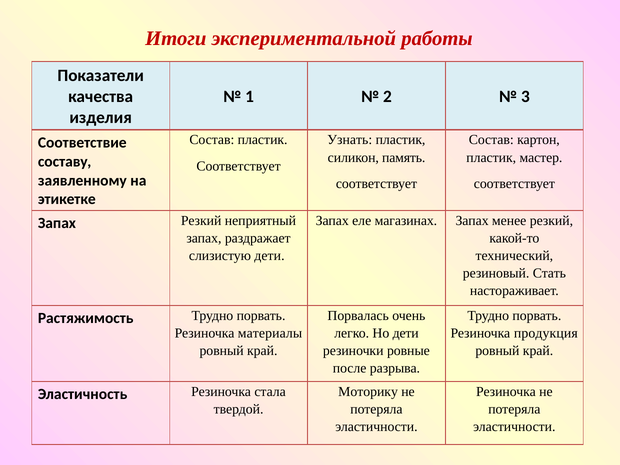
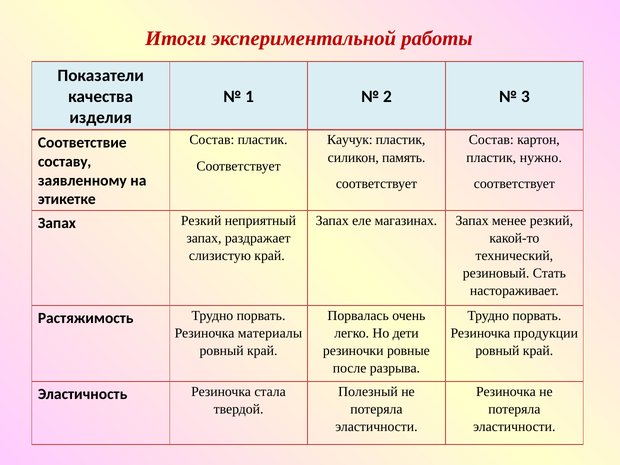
Узнать: Узнать -> Каучук
мастер: мастер -> нужно
слизистую дети: дети -> край
продукция: продукция -> продукции
Моторику: Моторику -> Полезный
